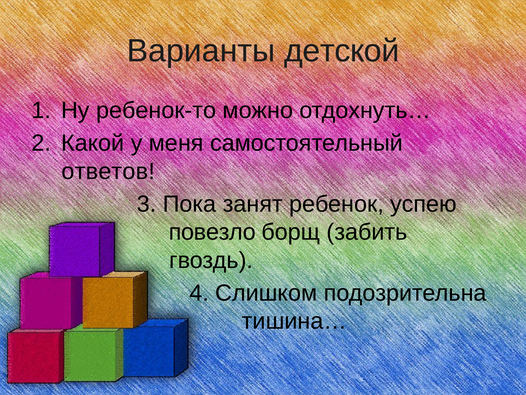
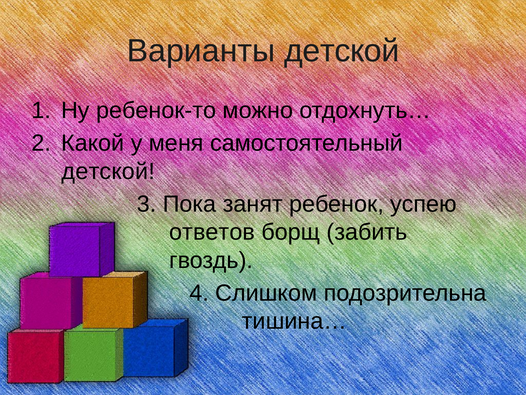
ответов at (108, 171): ответов -> детской
повезло: повезло -> ответов
